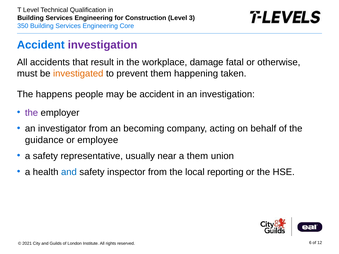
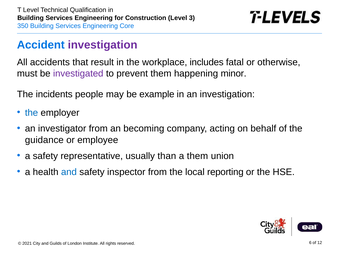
damage: damage -> includes
investigated colour: orange -> purple
taken: taken -> minor
happens: happens -> incidents
be accident: accident -> example
the at (31, 113) colour: purple -> blue
near: near -> than
